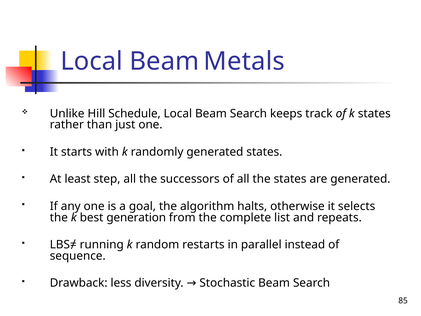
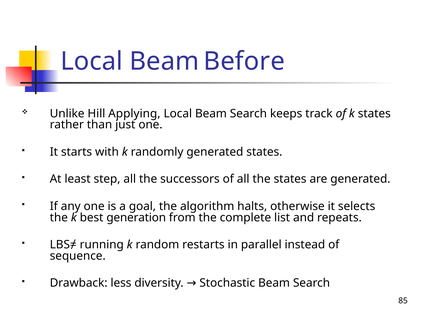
Metals: Metals -> Before
Schedule: Schedule -> Applying
